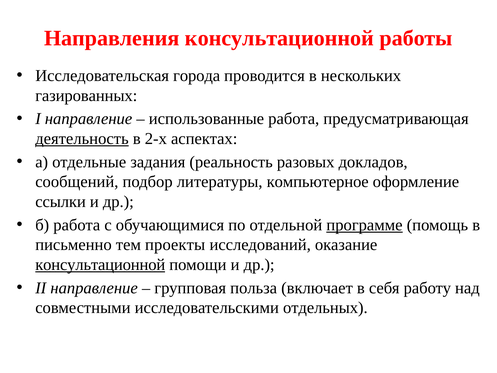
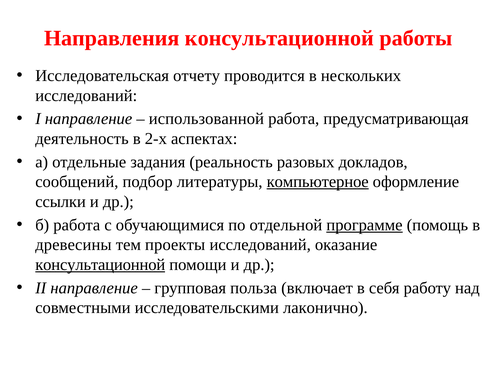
города: города -> отчету
газированных at (86, 96): газированных -> исследований
использованные: использованные -> использованной
деятельность underline: present -> none
компьютерное underline: none -> present
письменно: письменно -> древесины
отдельных: отдельных -> лаконично
